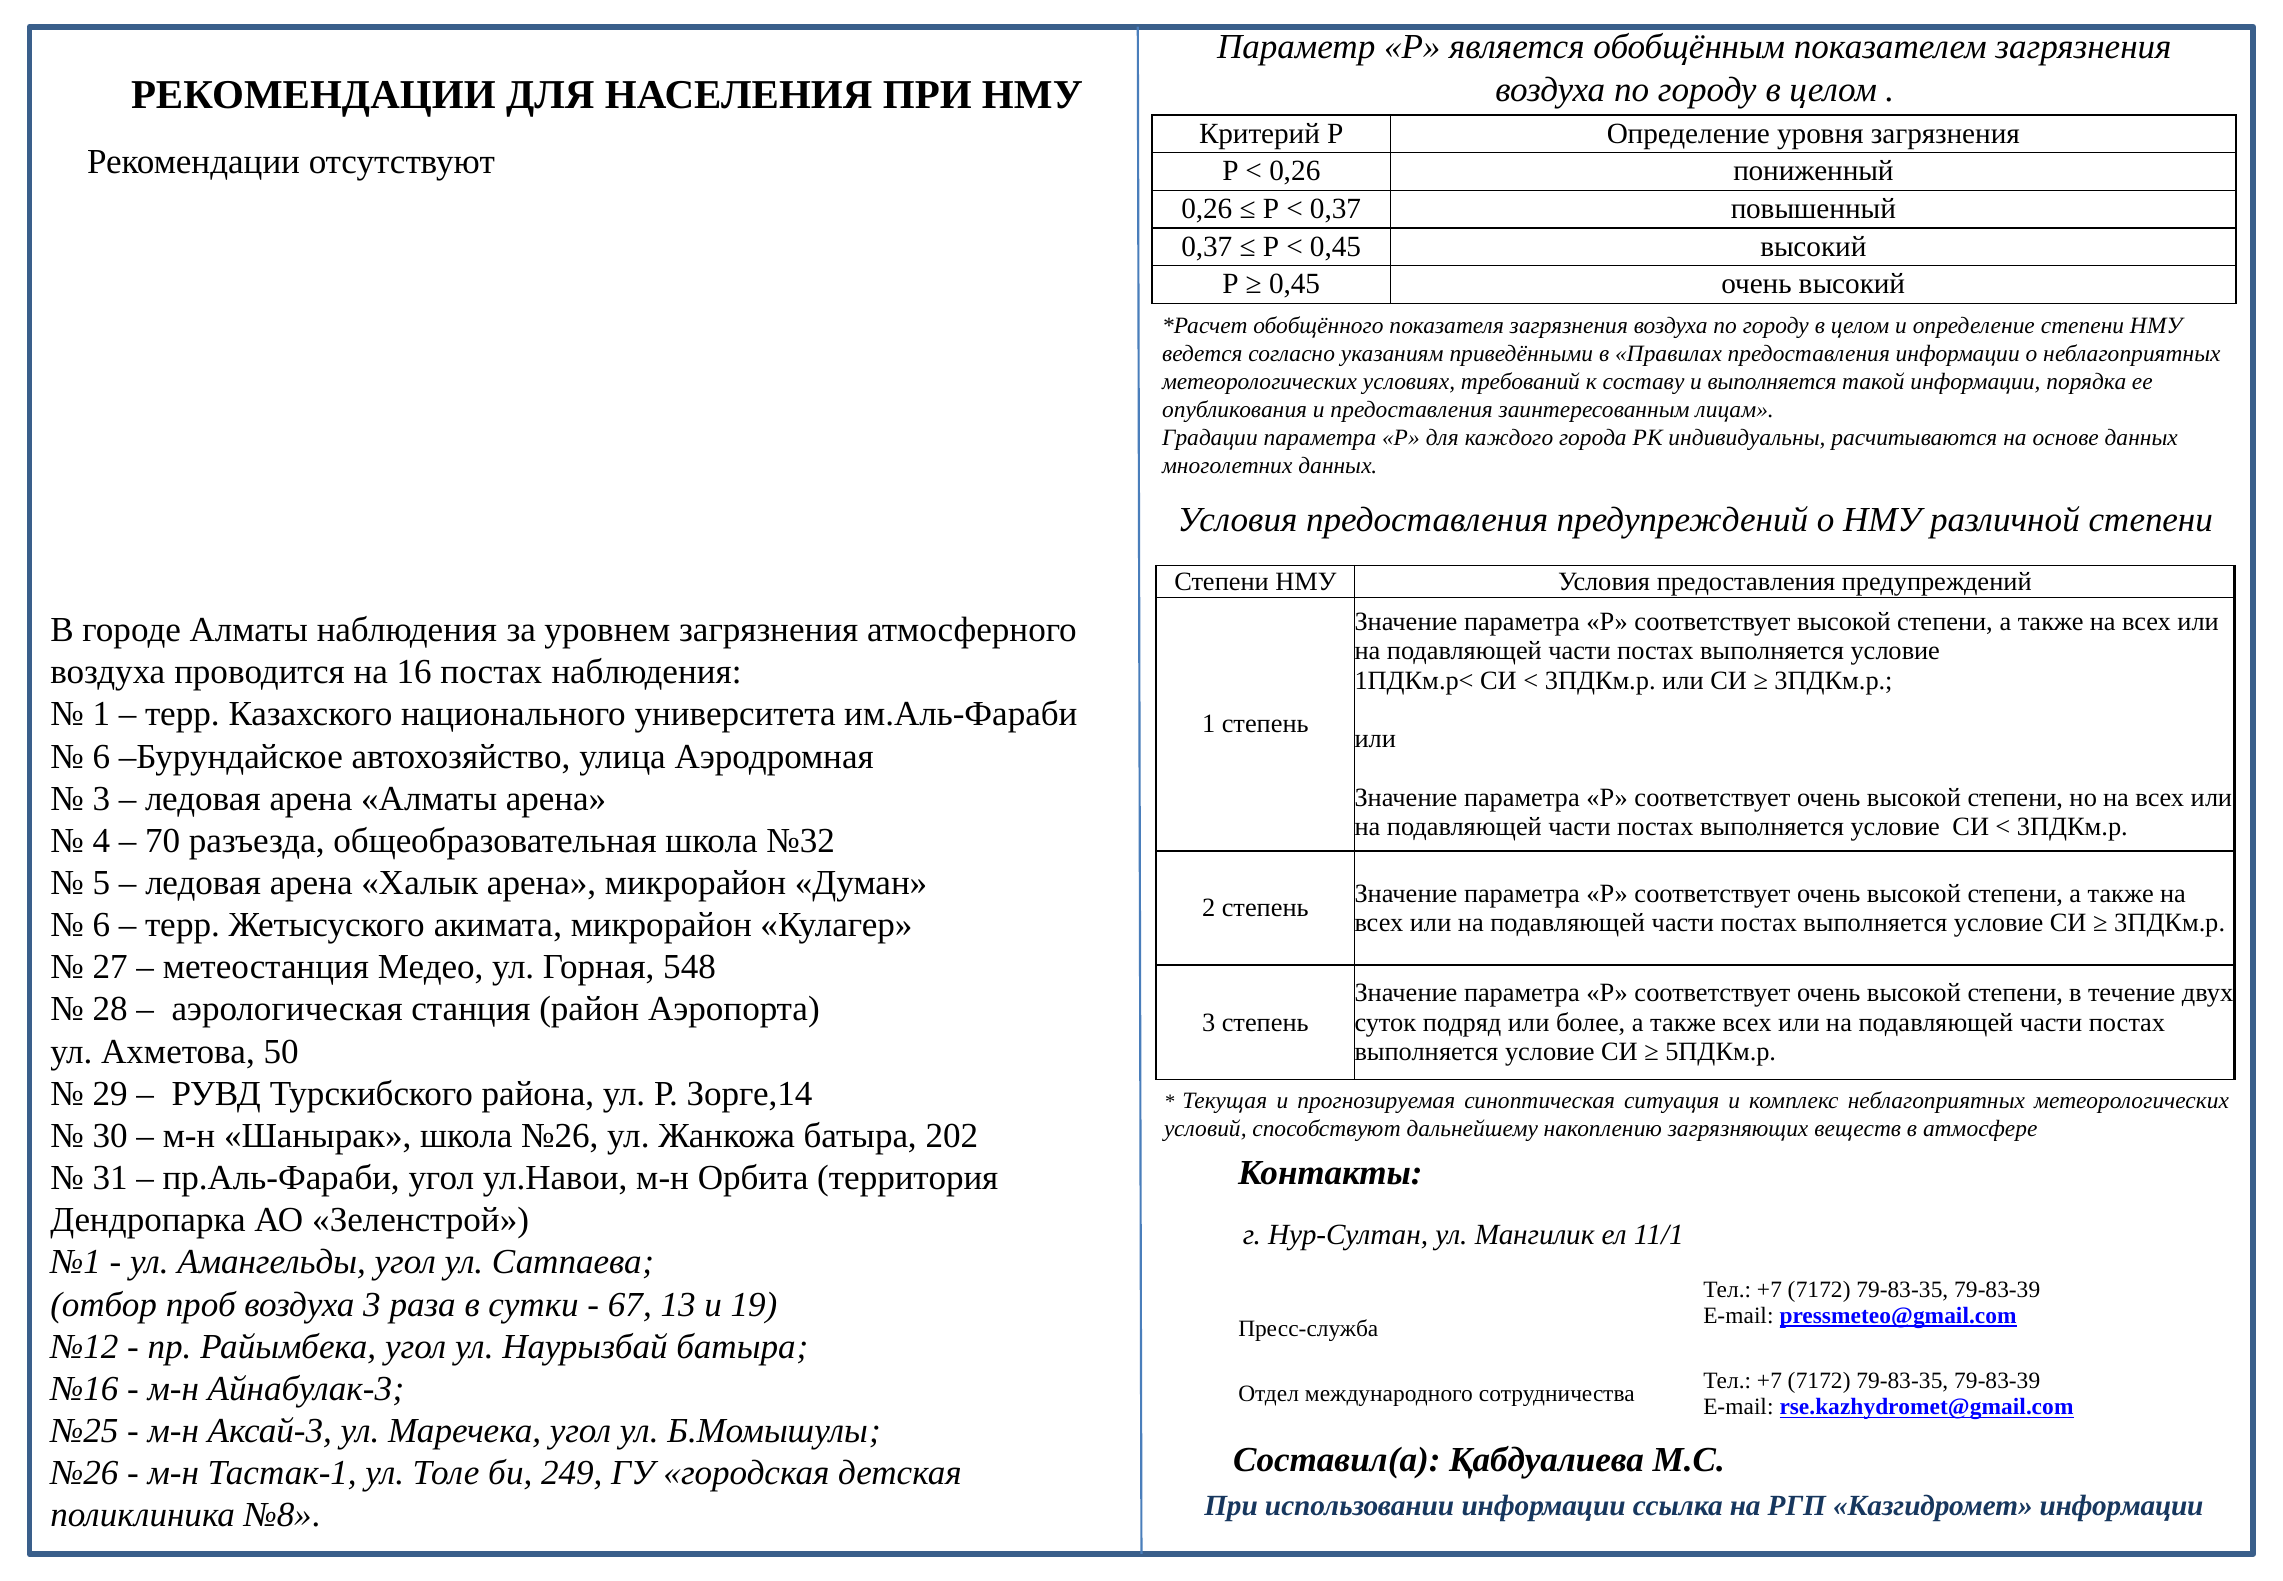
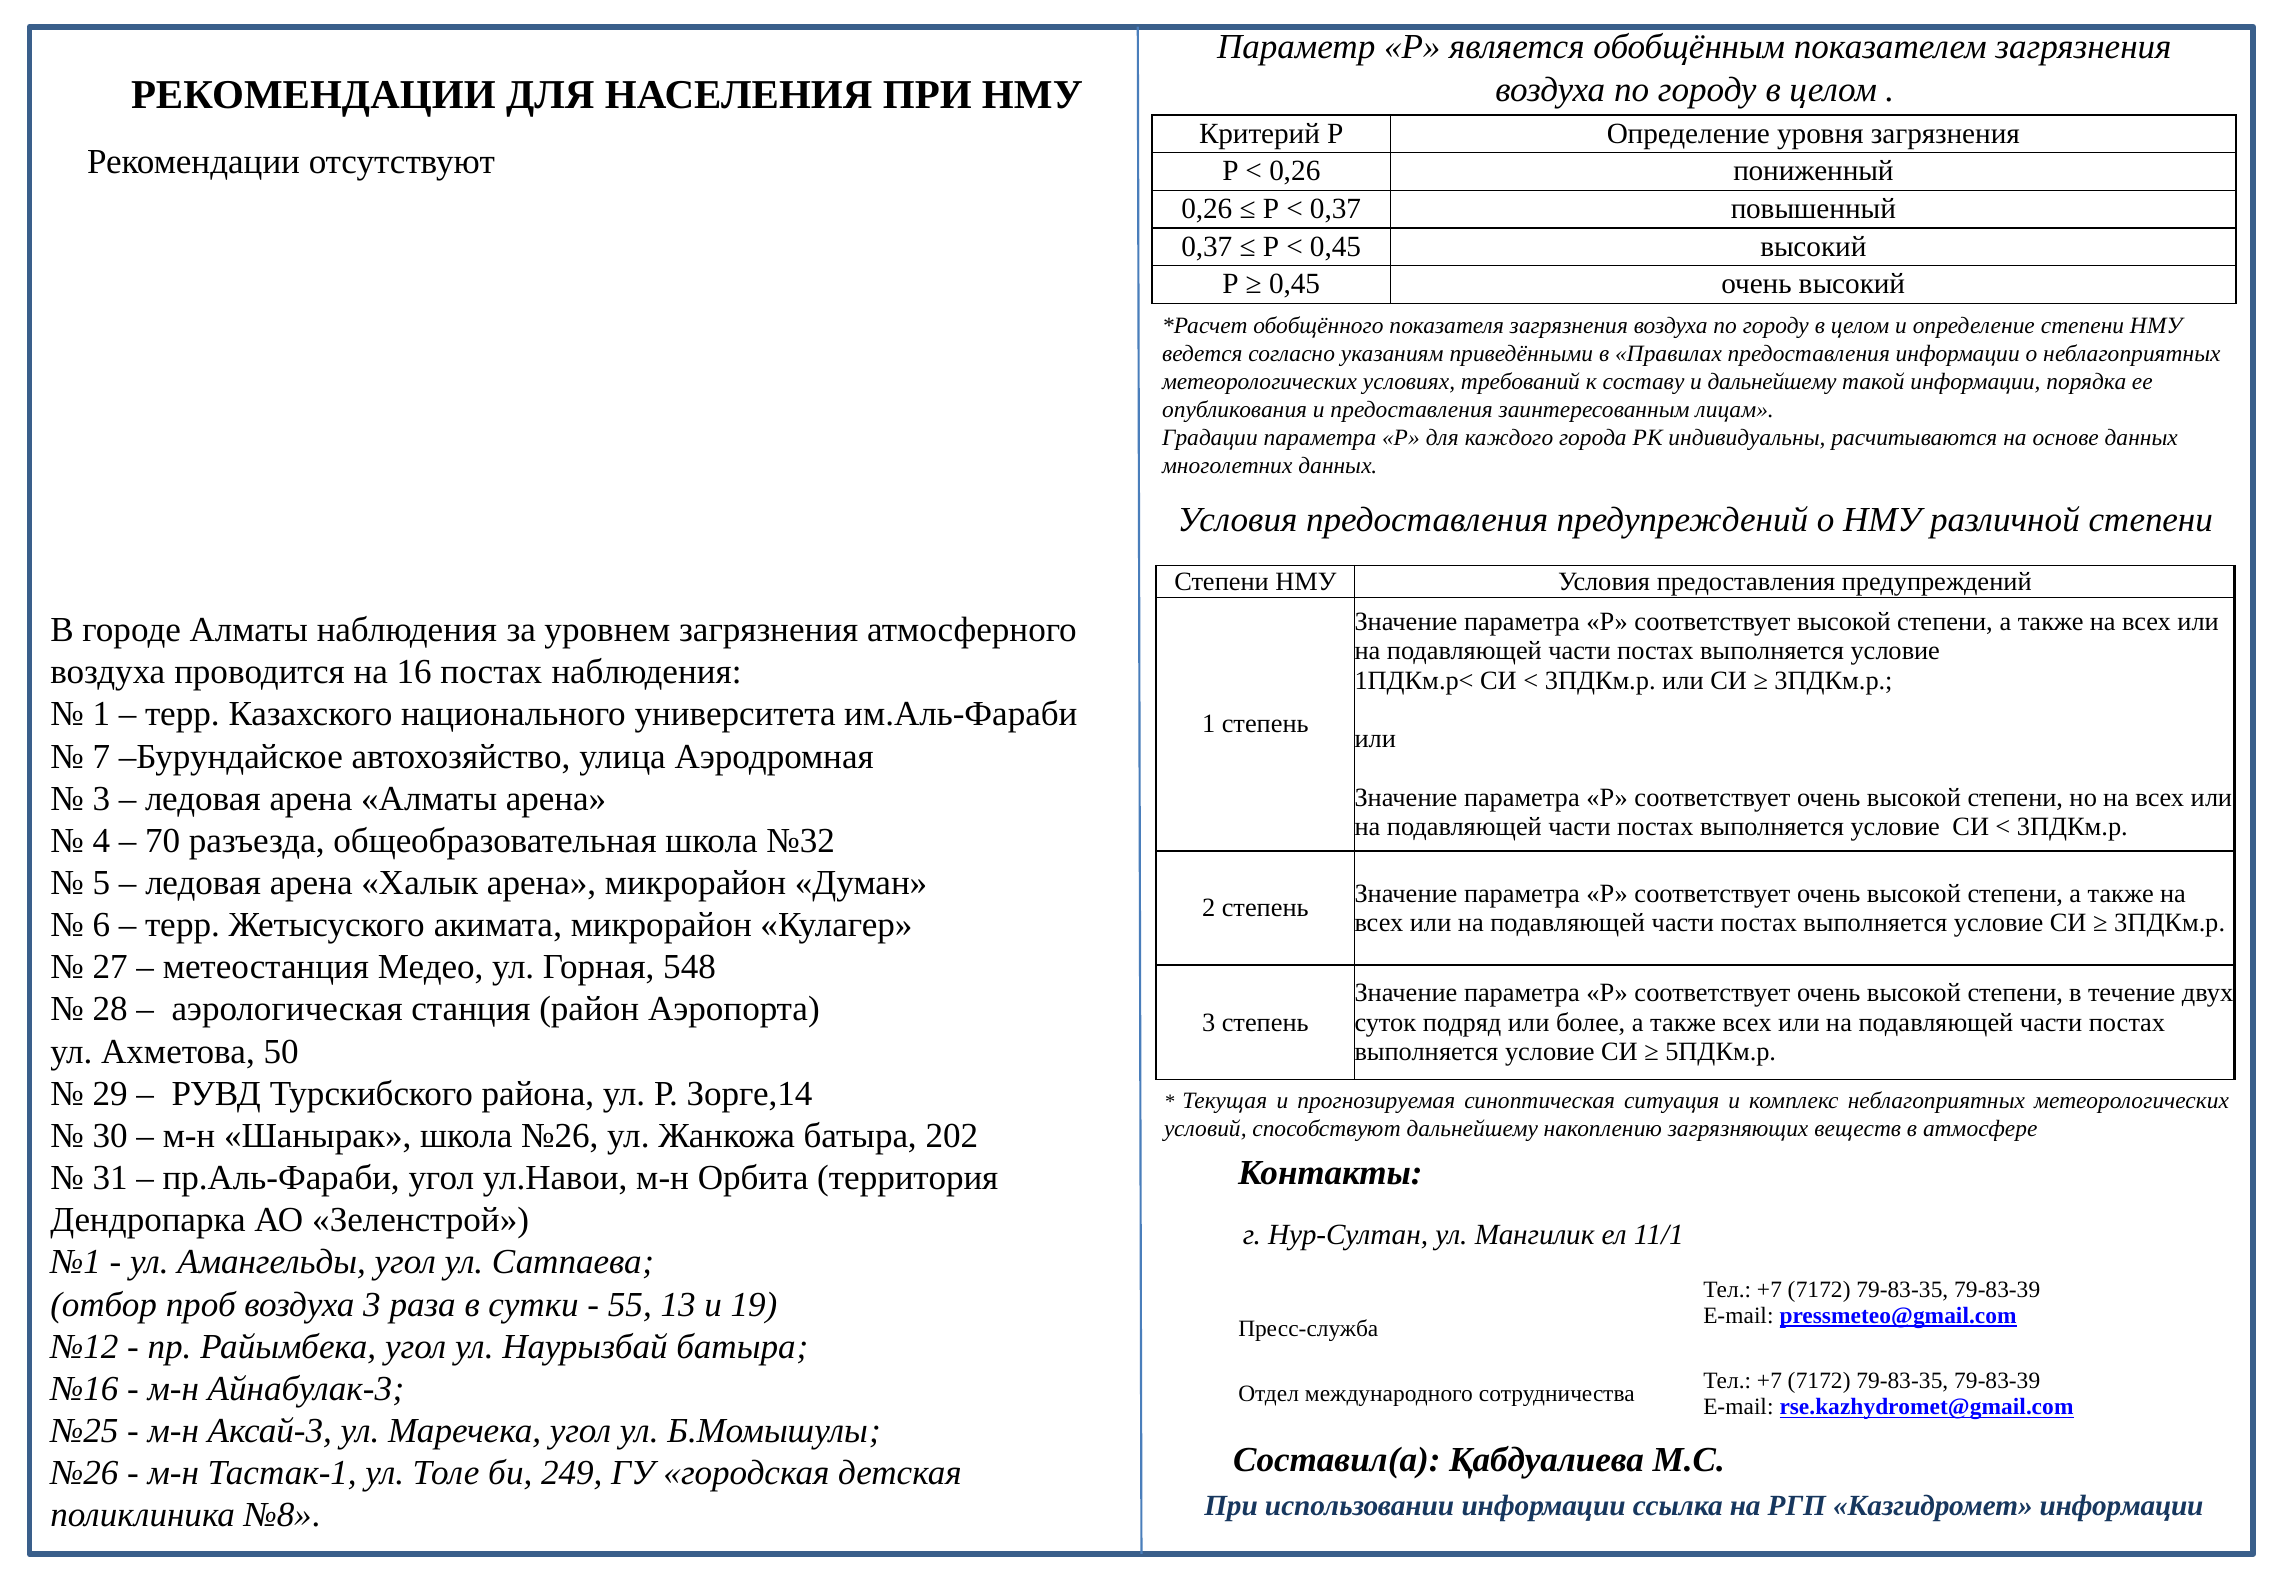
и выполняется: выполняется -> дальнейшему
6 at (101, 756): 6 -> 7
67: 67 -> 55
